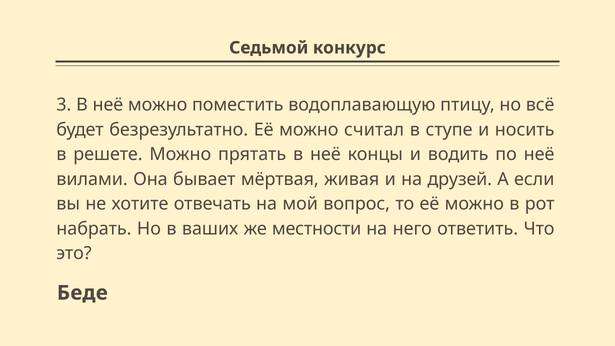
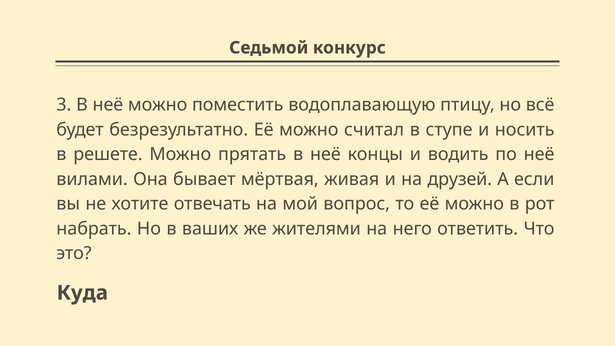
местности: местности -> жителями
Беде: Беде -> Куда
